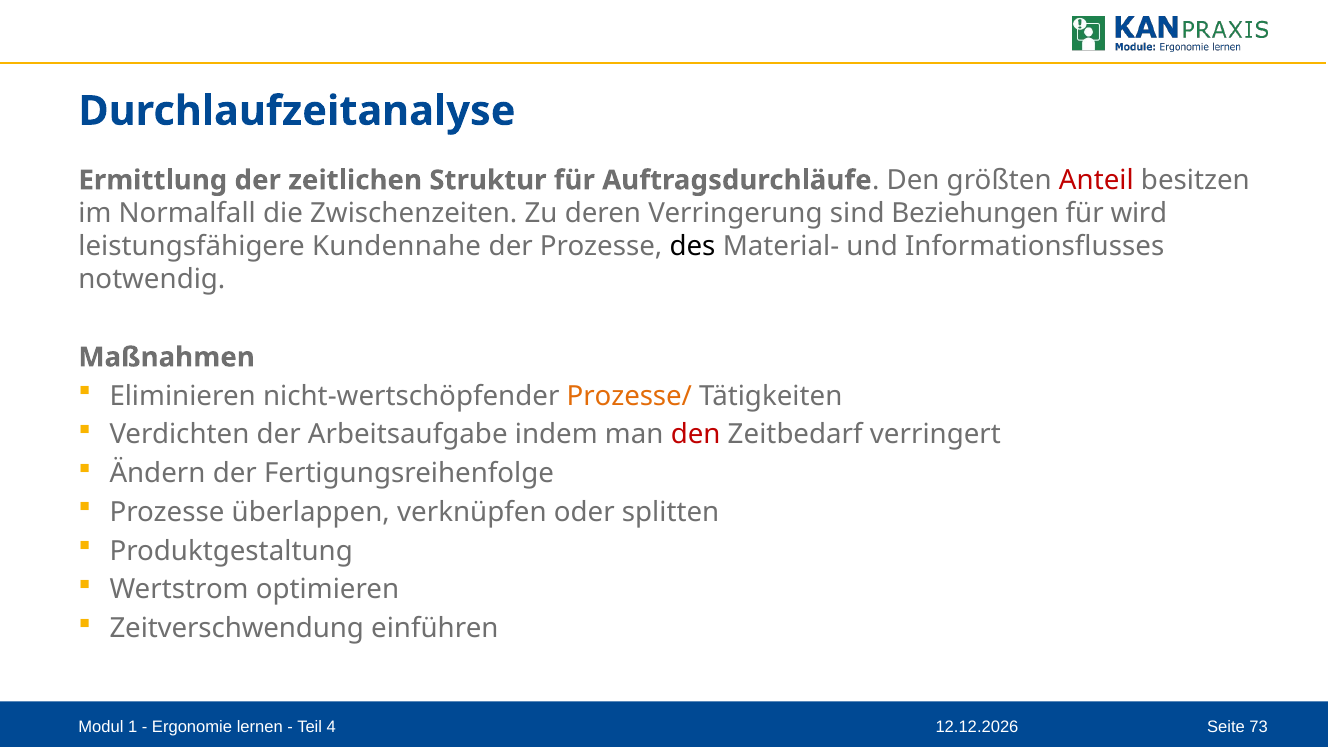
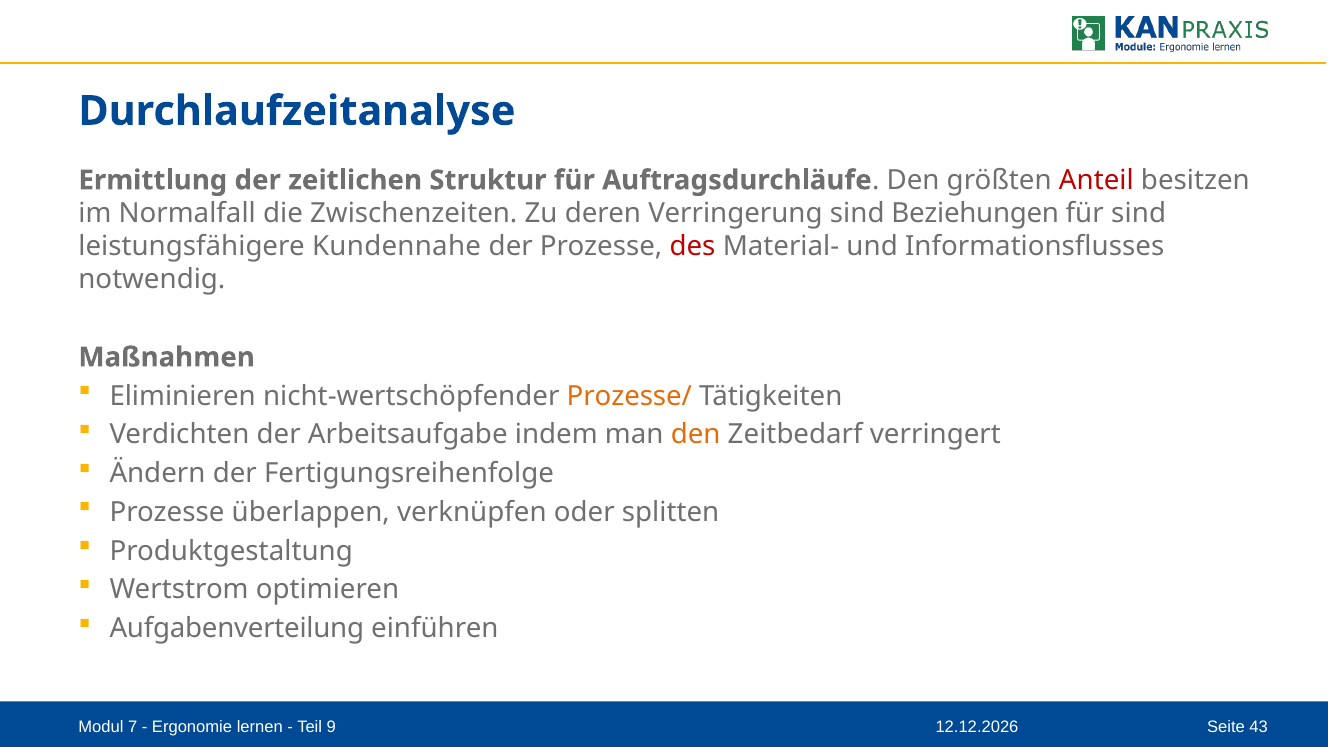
für wird: wird -> sind
des colour: black -> red
den at (696, 435) colour: red -> orange
Zeitverschwendung: Zeitverschwendung -> Aufgabenverteilung
1: 1 -> 7
4: 4 -> 9
73: 73 -> 43
